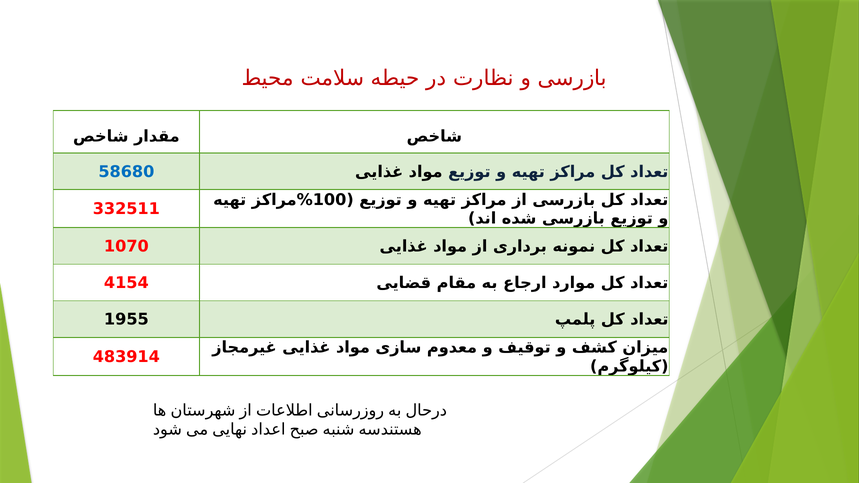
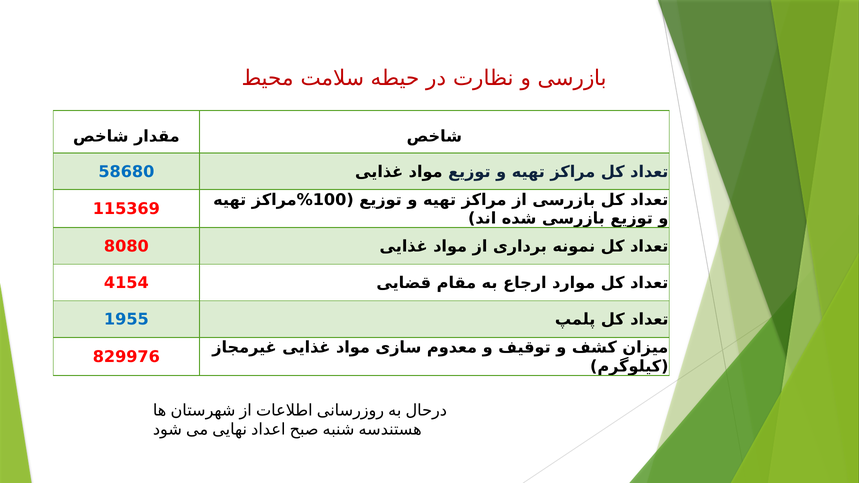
332511: 332511 -> 115369
1070: 1070 -> 8080
1955 colour: black -> blue
483914: 483914 -> 829976
